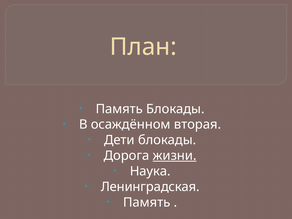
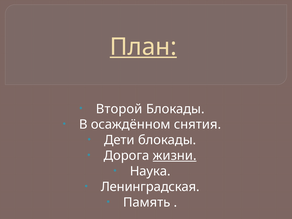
План underline: none -> present
Память at (119, 109): Память -> Второй
вторая: вторая -> снятия
